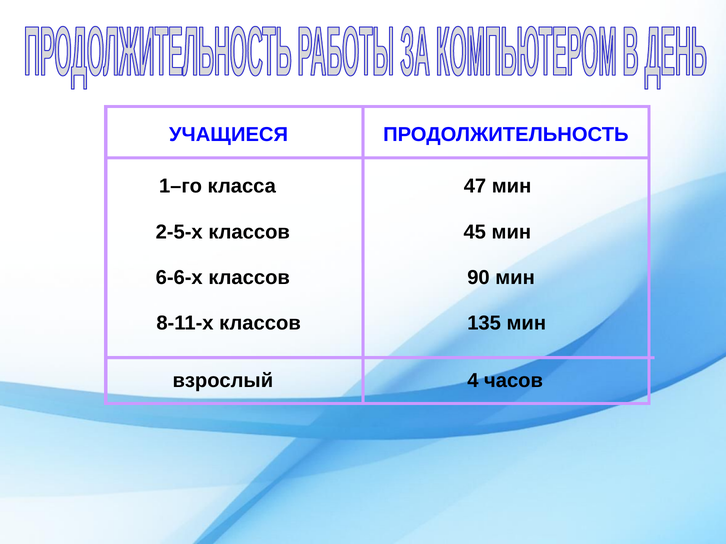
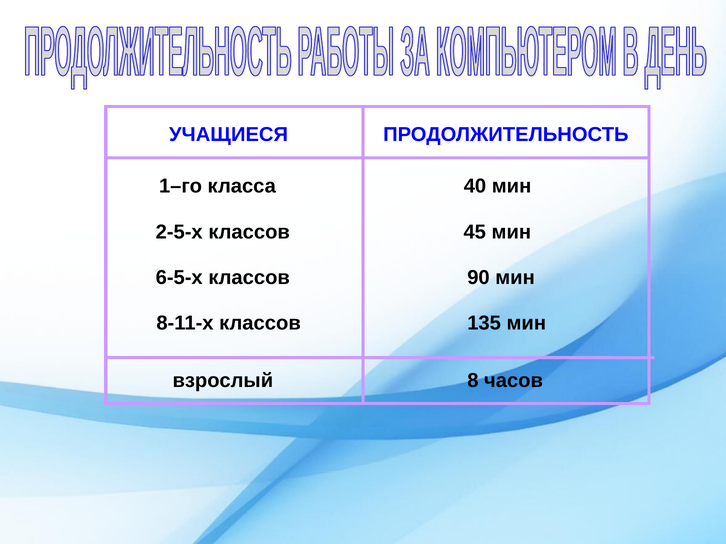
47: 47 -> 40
6-6-х: 6-6-х -> 6-5-х
4: 4 -> 8
